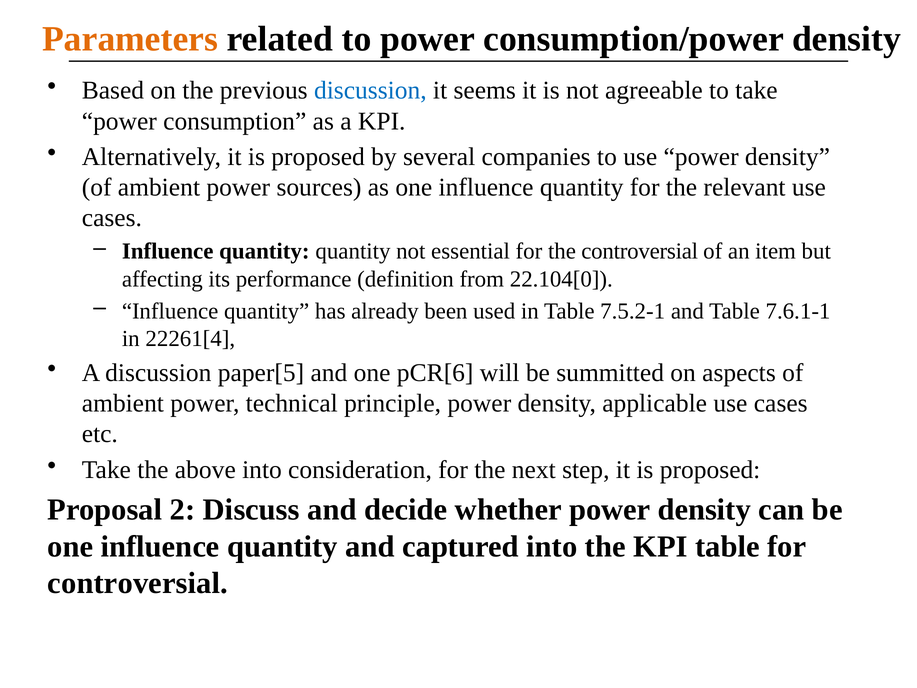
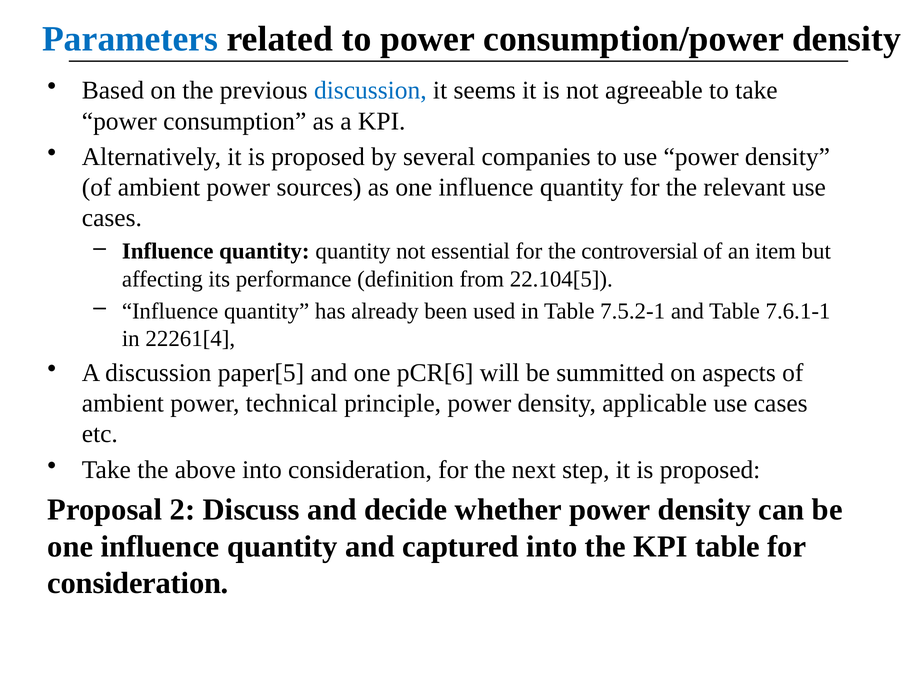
Parameters colour: orange -> blue
22.104[0: 22.104[0 -> 22.104[5
controversial at (138, 583): controversial -> consideration
